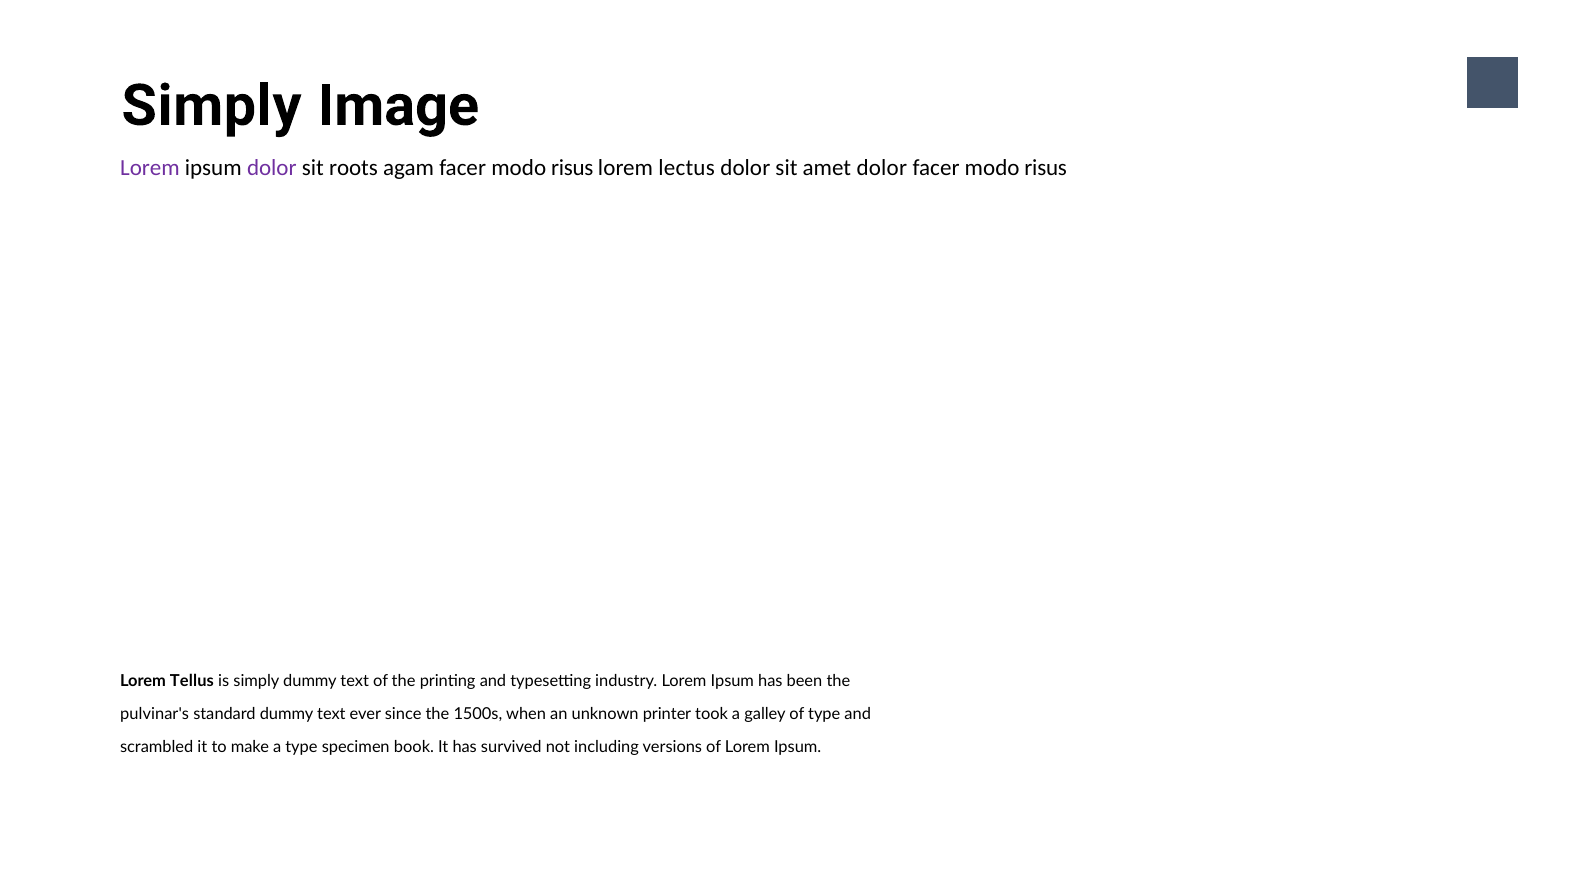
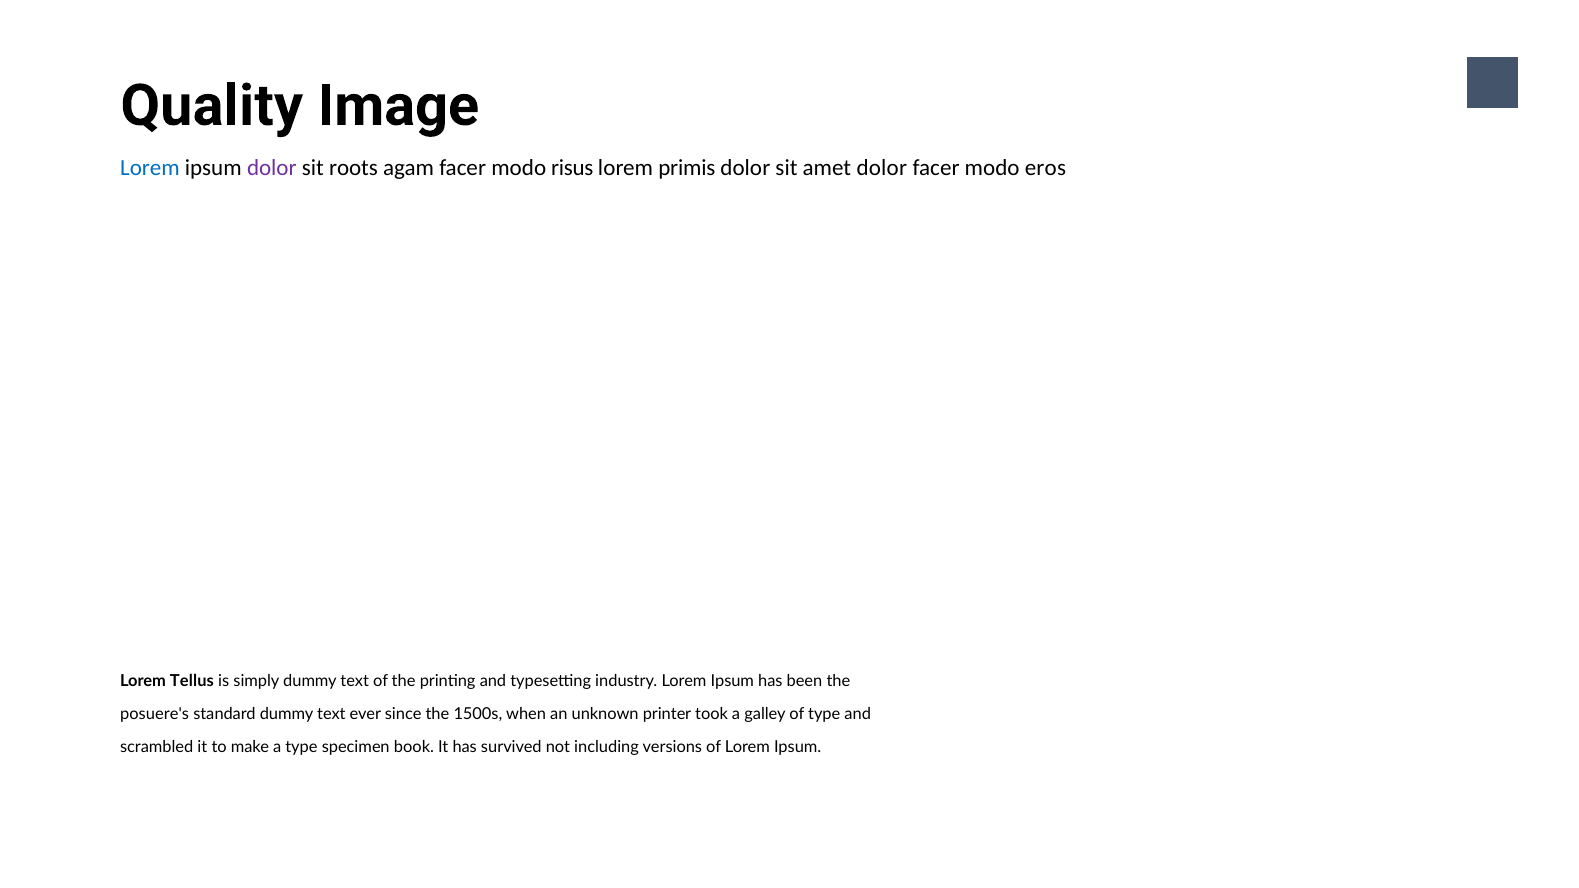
Simply at (211, 106): Simply -> Quality
Lorem at (150, 168) colour: purple -> blue
lectus: lectus -> primis
risus at (1046, 168): risus -> eros
pulvinar's: pulvinar's -> posuere's
